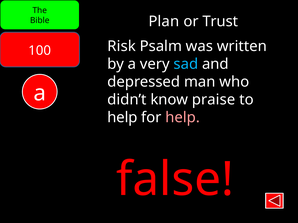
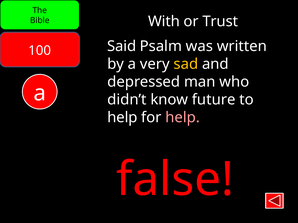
Plan: Plan -> With
Risk: Risk -> Said
sad colour: light blue -> yellow
praise: praise -> future
